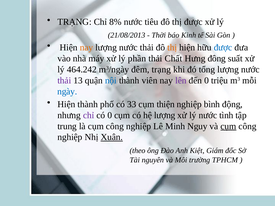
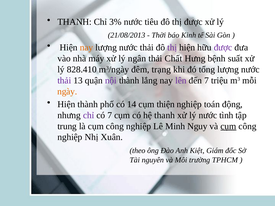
TRẠNG at (75, 22): TRẠNG -> THANH
8%: 8% -> 3%
thị at (172, 48) colour: orange -> purple
được at (223, 48) colour: blue -> purple
phần: phần -> ngân
đông: đông -> bệnh
464.242: 464.242 -> 828.410
nội colour: blue -> purple
viên: viên -> lắng
đến 0: 0 -> 7
ngày colour: blue -> orange
33: 33 -> 14
bình: bình -> toán
có 0: 0 -> 7
hệ lượng: lượng -> thanh
Xuân underline: present -> none
